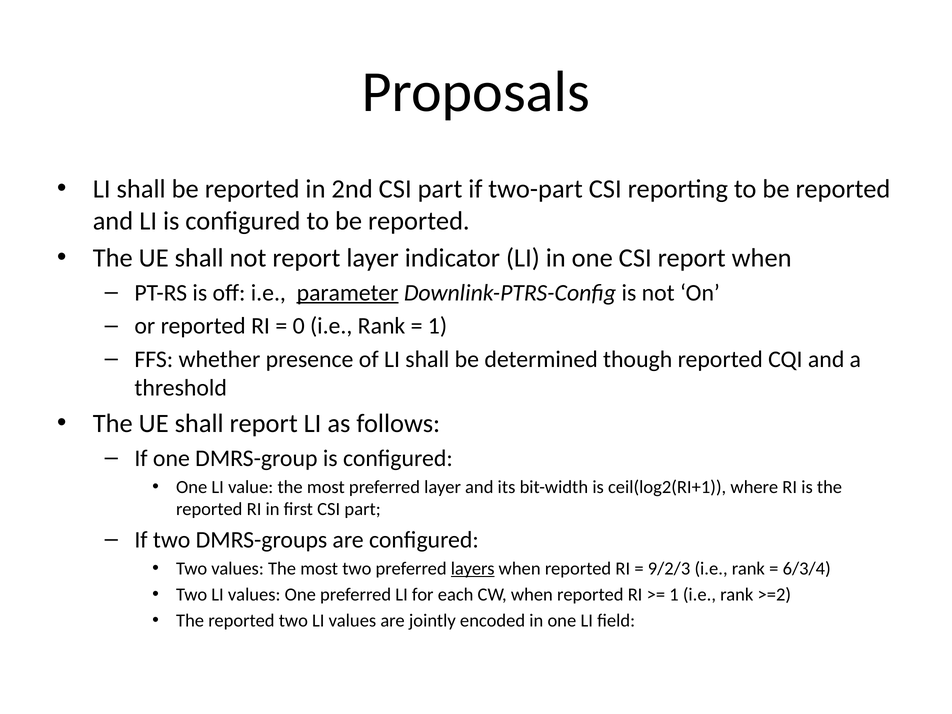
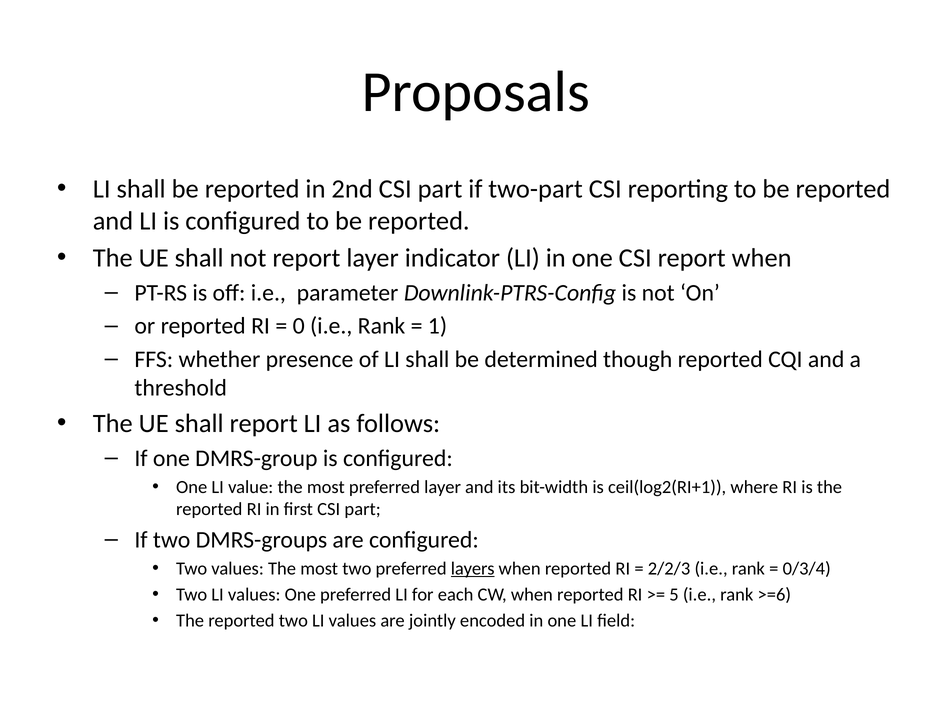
parameter underline: present -> none
9/2/3: 9/2/3 -> 2/2/3
6/3/4: 6/3/4 -> 0/3/4
1 at (674, 595): 1 -> 5
>=2: >=2 -> >=6
